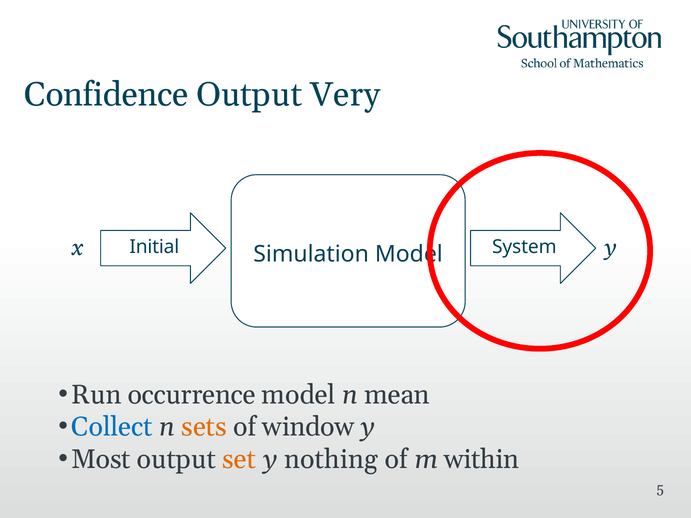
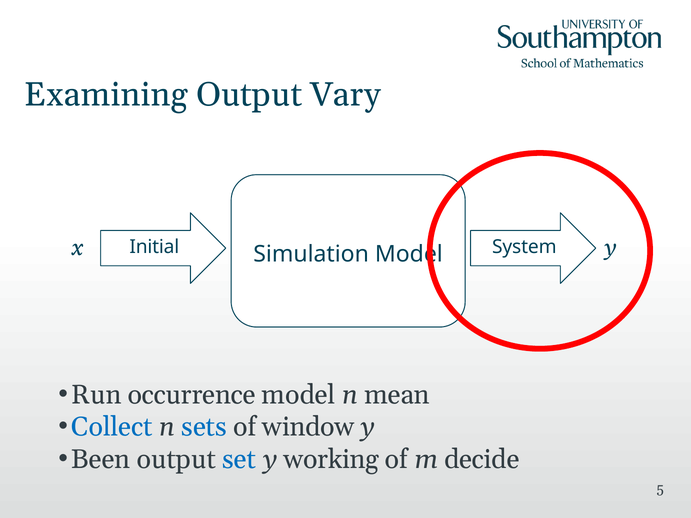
Confidence: Confidence -> Examining
Very: Very -> Vary
sets colour: orange -> blue
Most: Most -> Been
set colour: orange -> blue
nothing: nothing -> working
within: within -> decide
